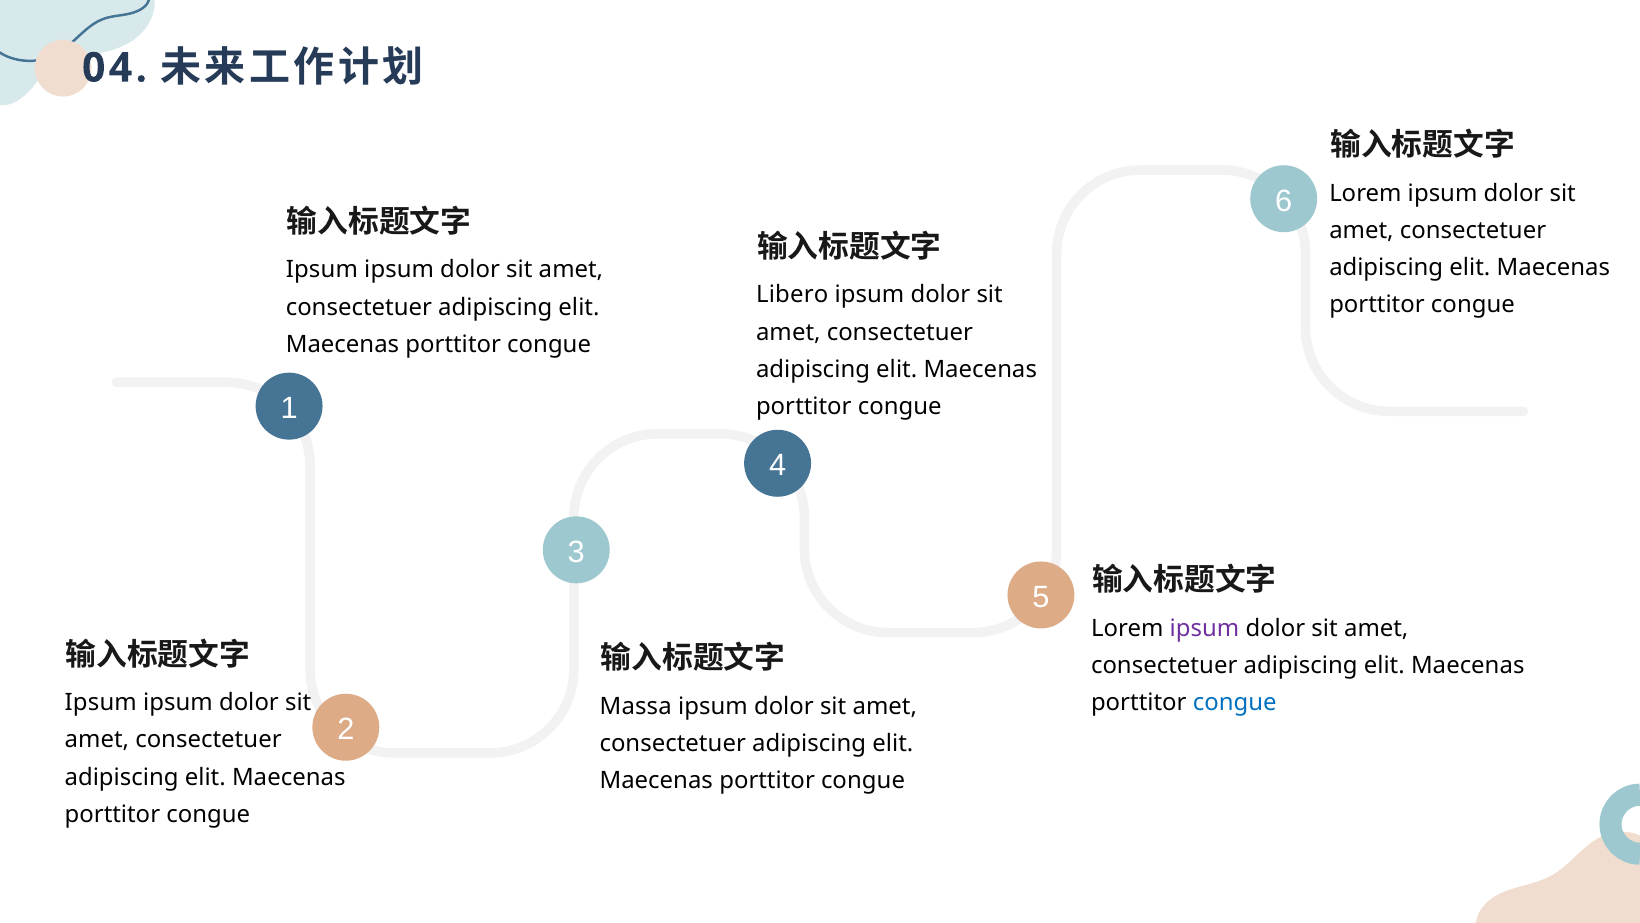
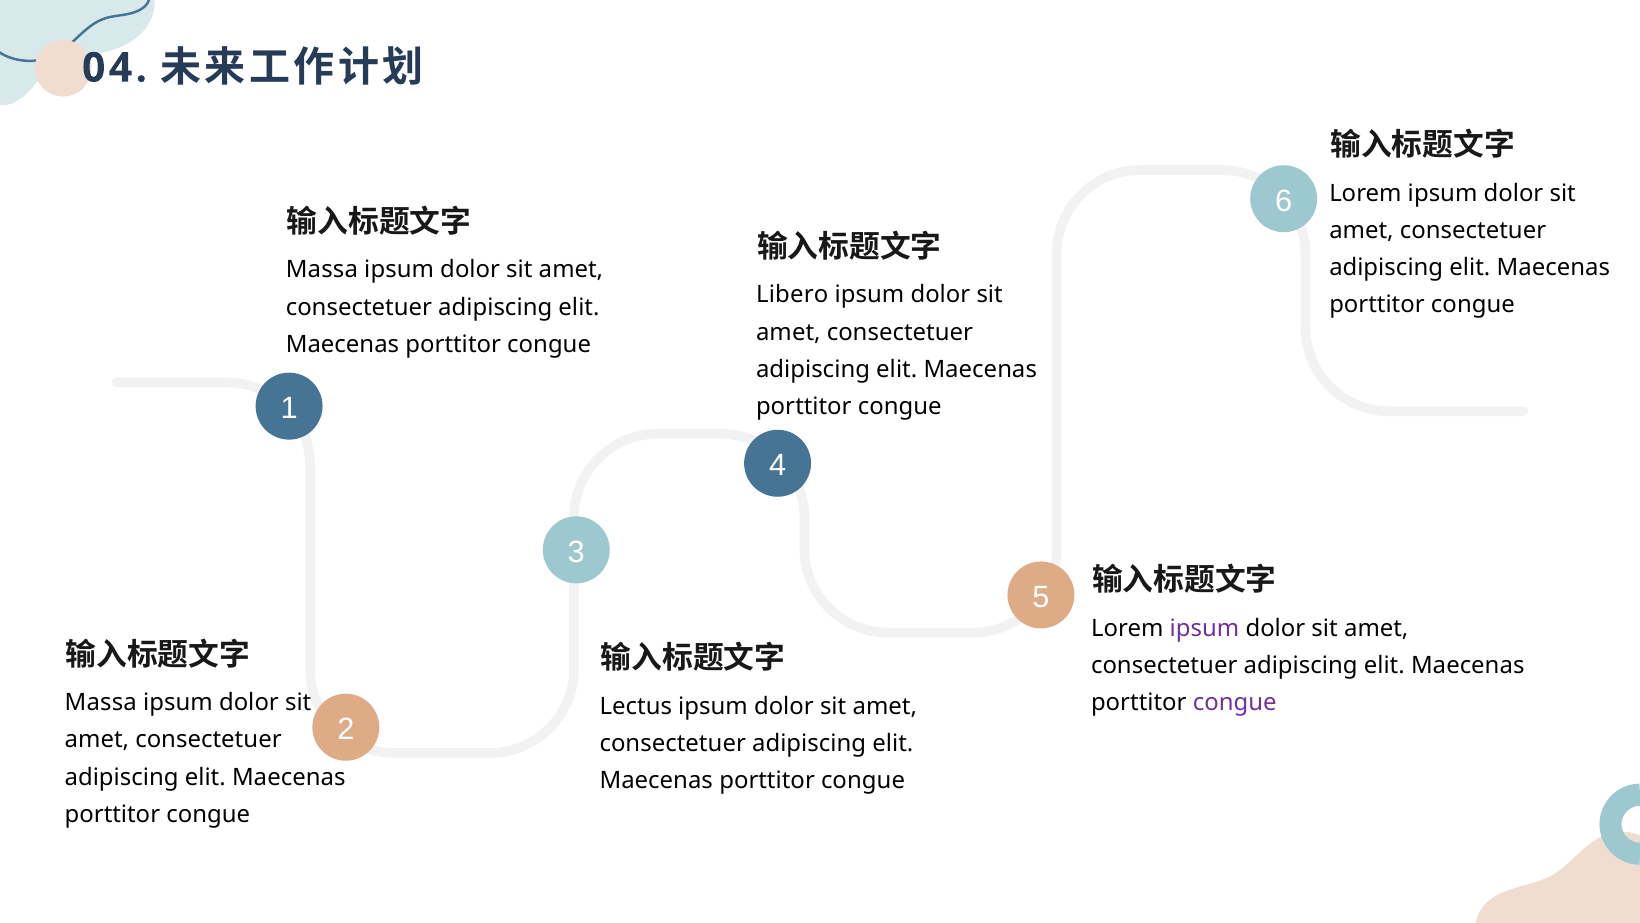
Ipsum at (322, 270): Ipsum -> Massa
Ipsum at (101, 702): Ipsum -> Massa
congue at (1235, 702) colour: blue -> purple
Massa: Massa -> Lectus
